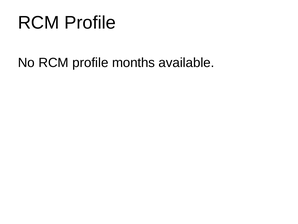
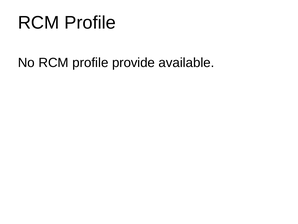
months: months -> provide
